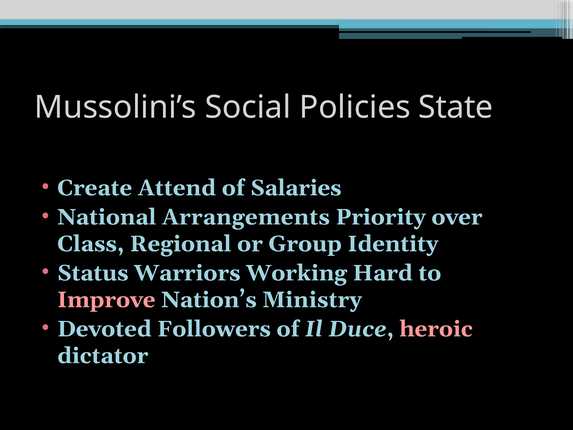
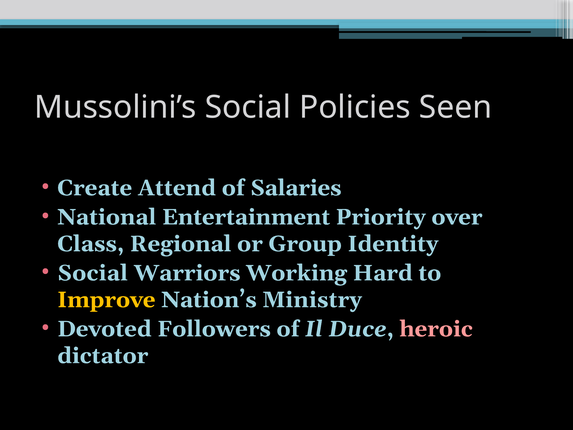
State: State -> Seen
Arrangements: Arrangements -> Entertainment
Status at (93, 273): Status -> Social
Improve colour: pink -> yellow
